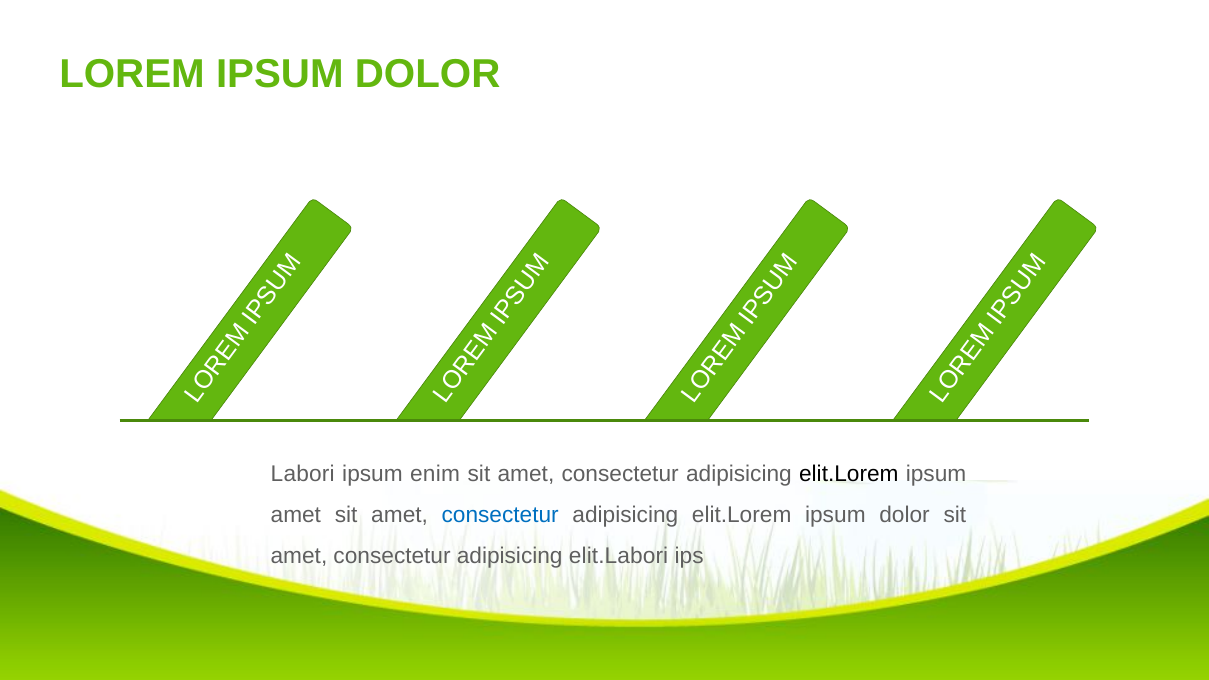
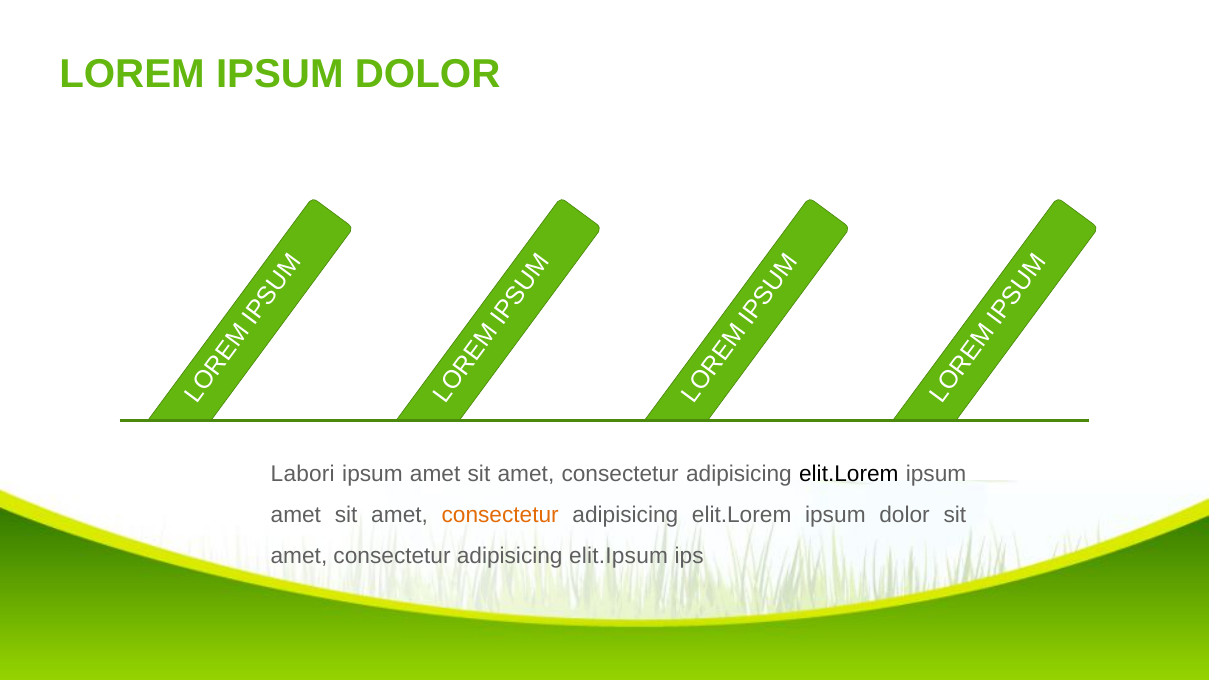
enim at (435, 474): enim -> amet
consectetur at (500, 515) colour: blue -> orange
elit.Labori: elit.Labori -> elit.Ipsum
